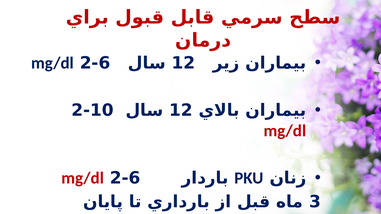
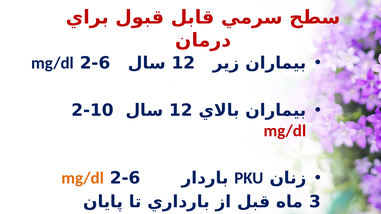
mg/dl at (83, 178) colour: red -> orange
